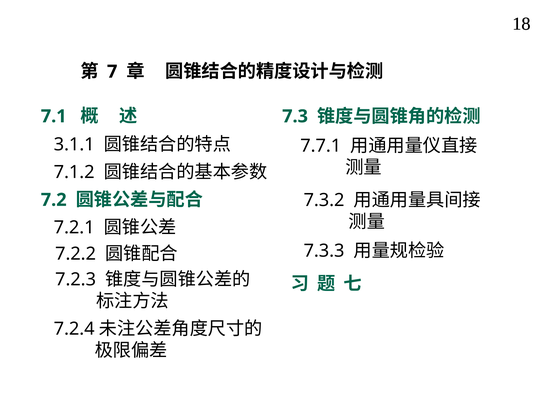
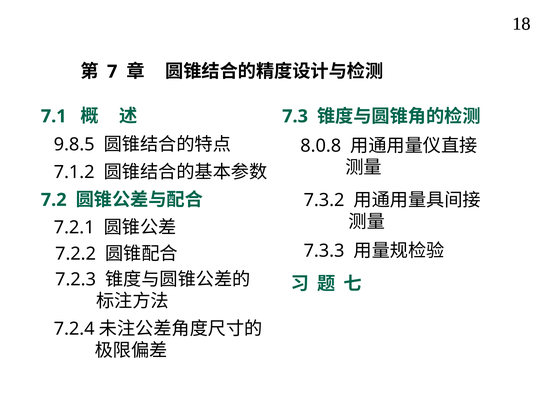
3.1.1: 3.1.1 -> 9.8.5
7.7.1: 7.7.1 -> 8.0.8
